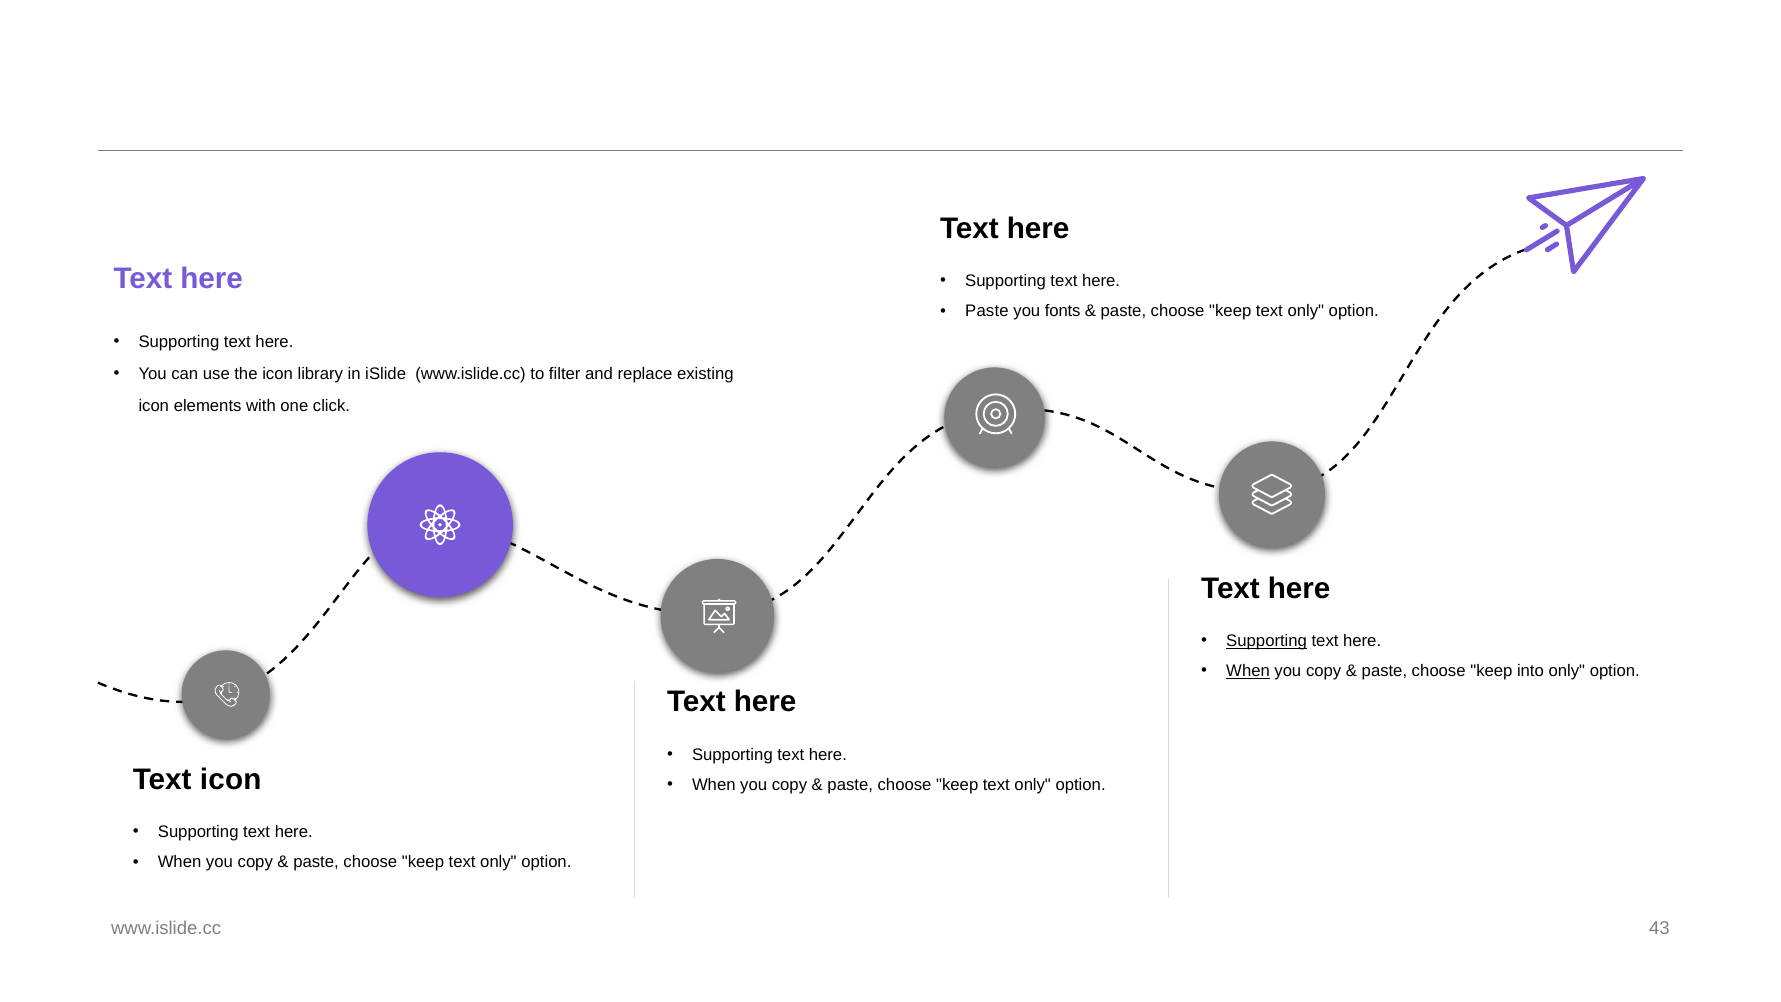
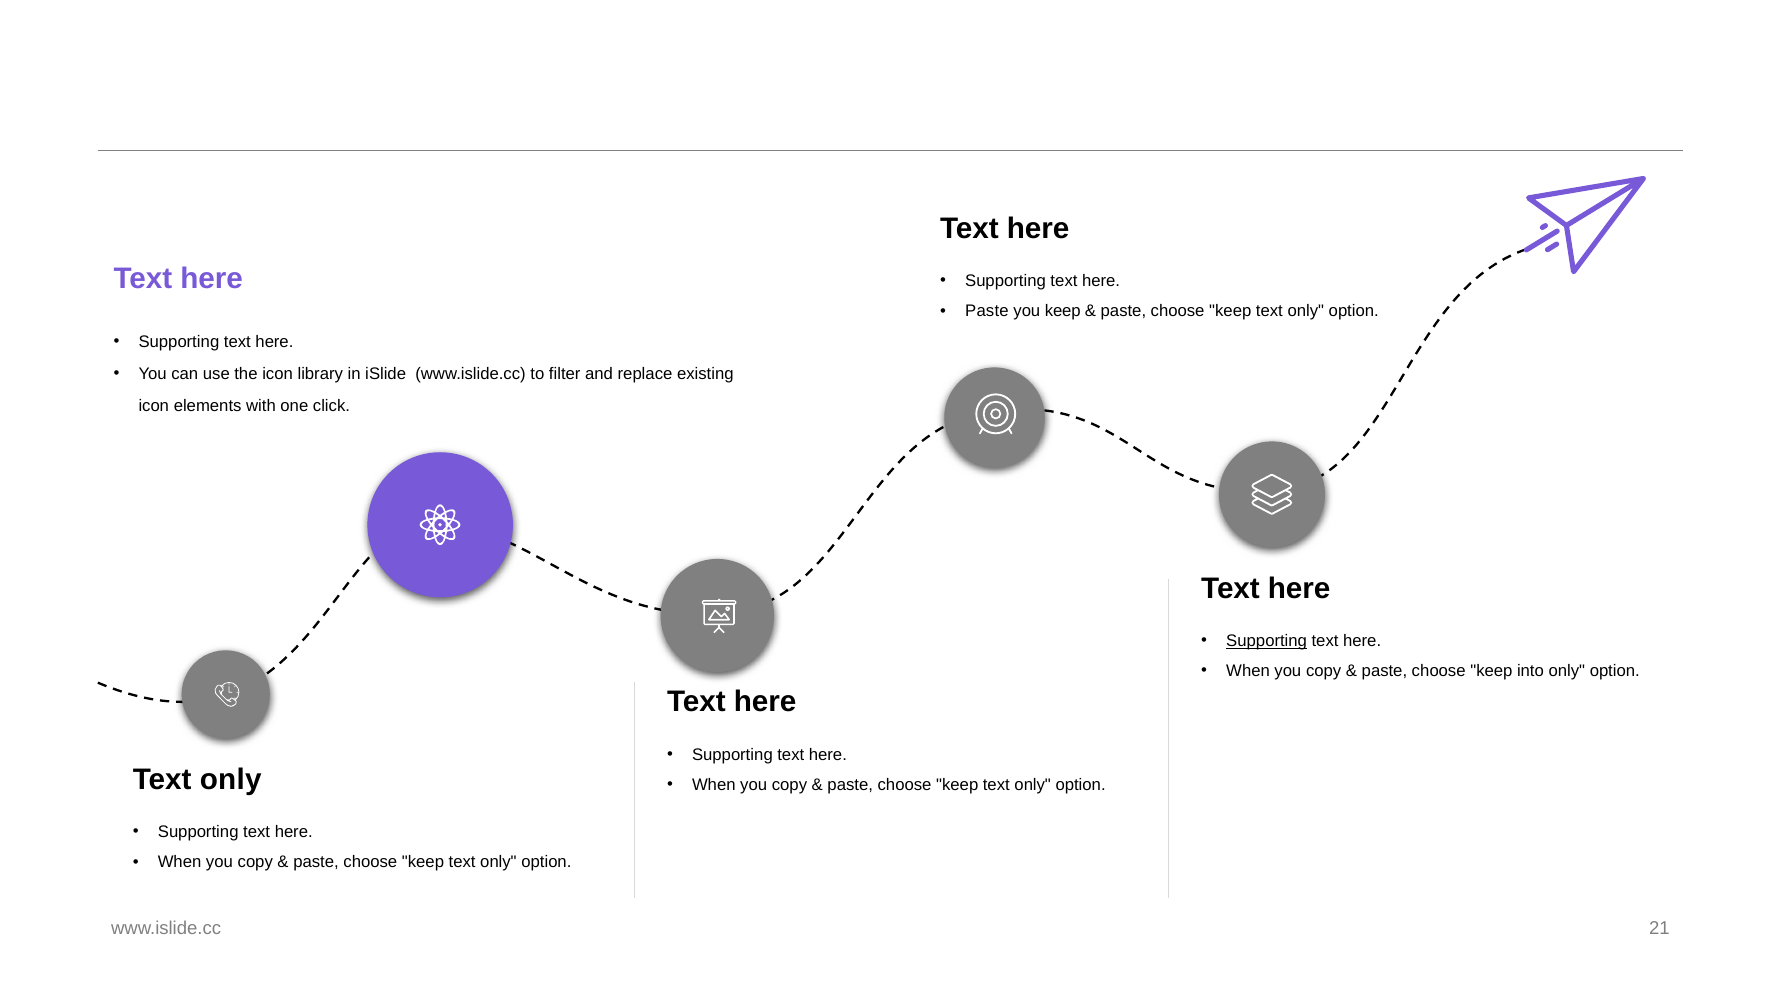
you fonts: fonts -> keep
When at (1248, 671) underline: present -> none
icon at (231, 779): icon -> only
43: 43 -> 21
